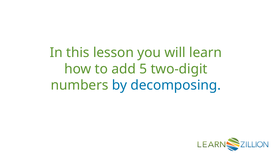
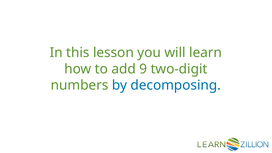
5: 5 -> 9
